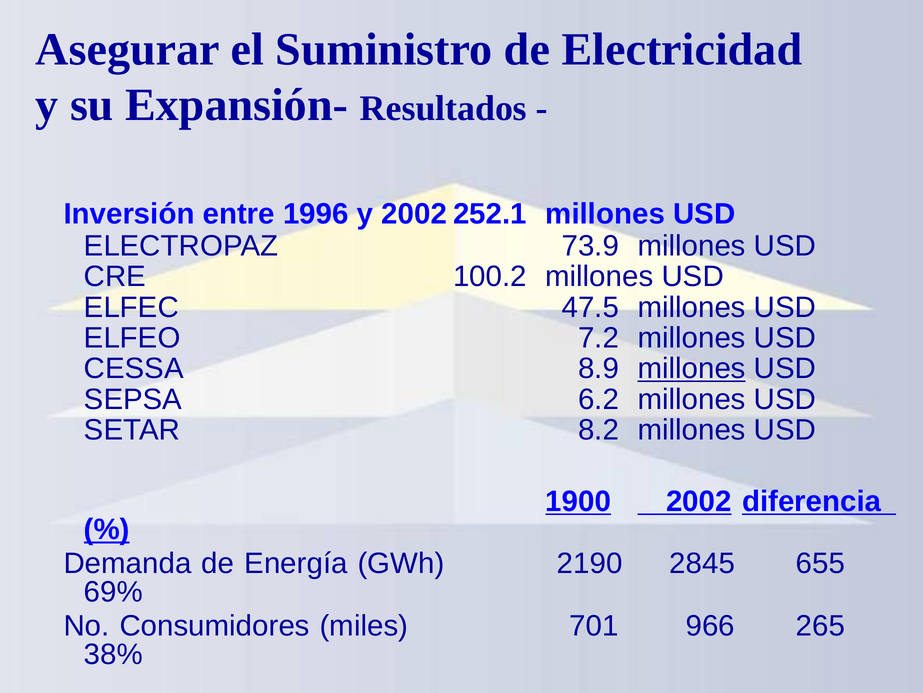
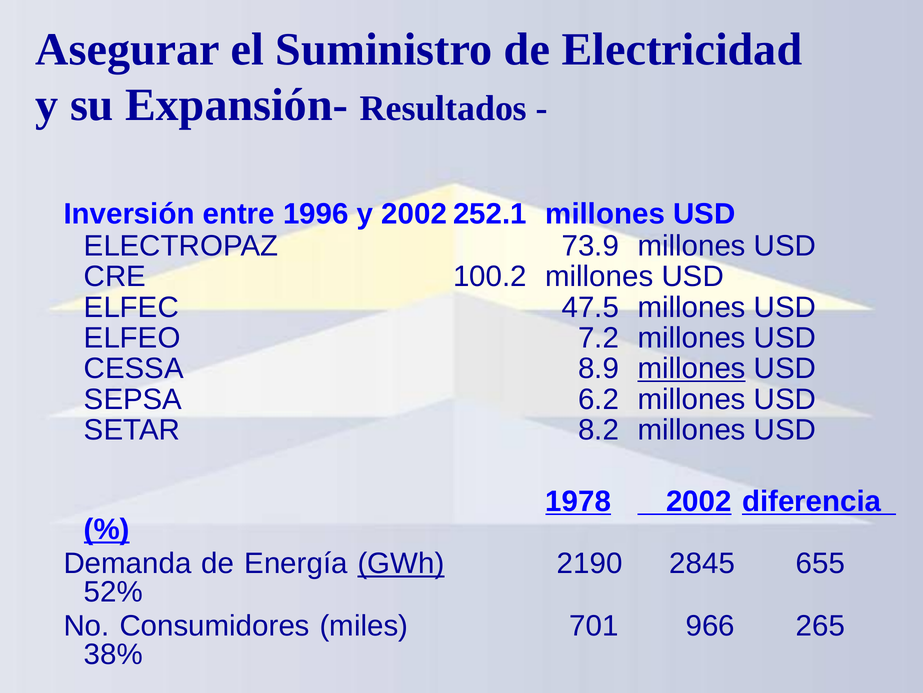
1900: 1900 -> 1978
GWh underline: none -> present
69%: 69% -> 52%
